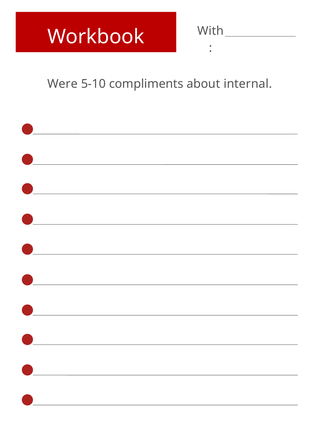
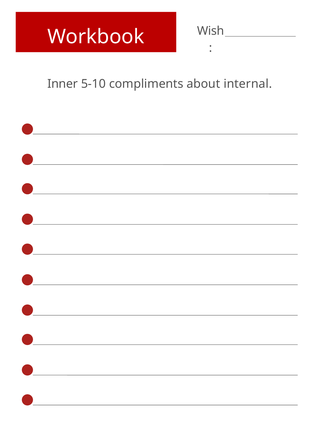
With: With -> Wish
Were: Were -> Inner
